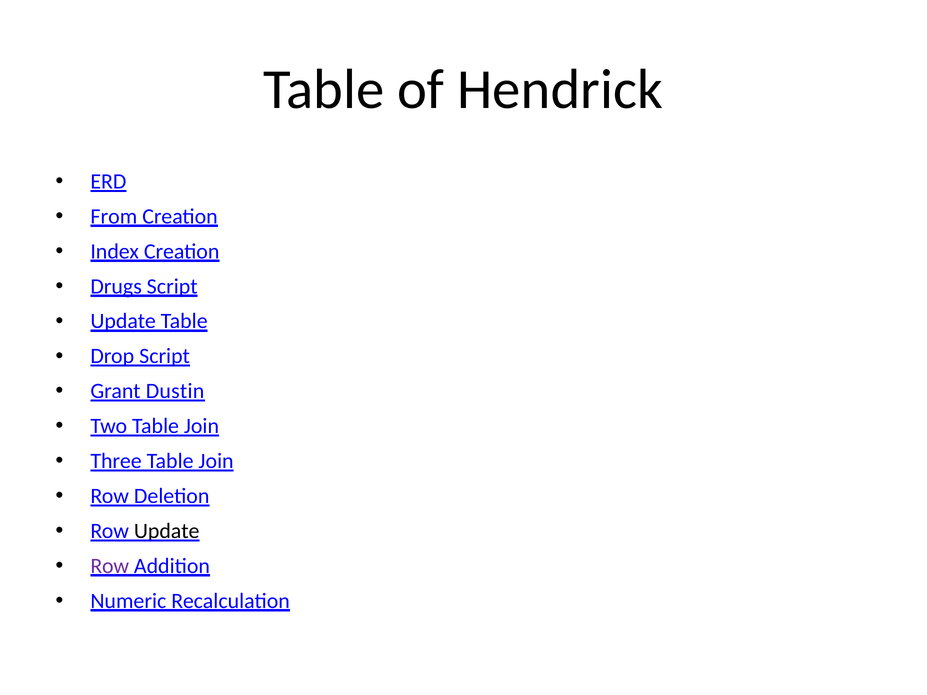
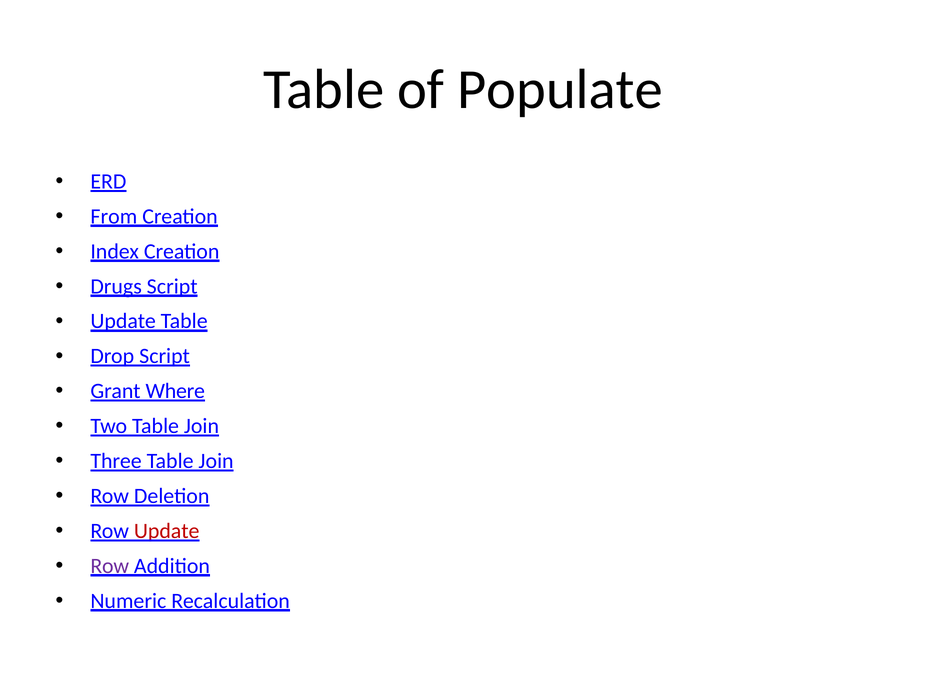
Hendrick: Hendrick -> Populate
Dustin: Dustin -> Where
Update at (167, 531) colour: black -> red
